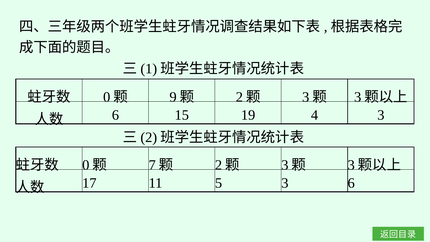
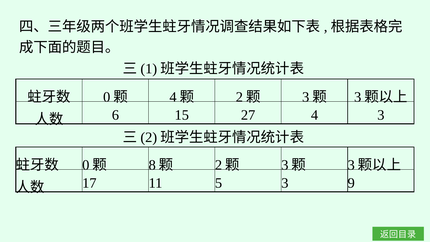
9 at (173, 97): 9 -> 4
19: 19 -> 27
7: 7 -> 8
3 6: 6 -> 9
